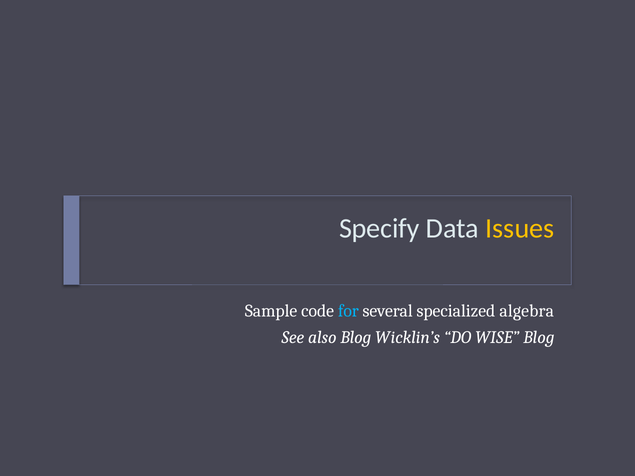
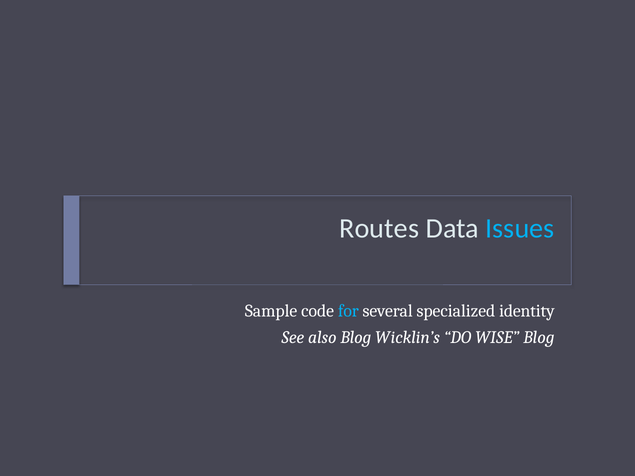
Specify: Specify -> Routes
Issues colour: yellow -> light blue
algebra: algebra -> identity
